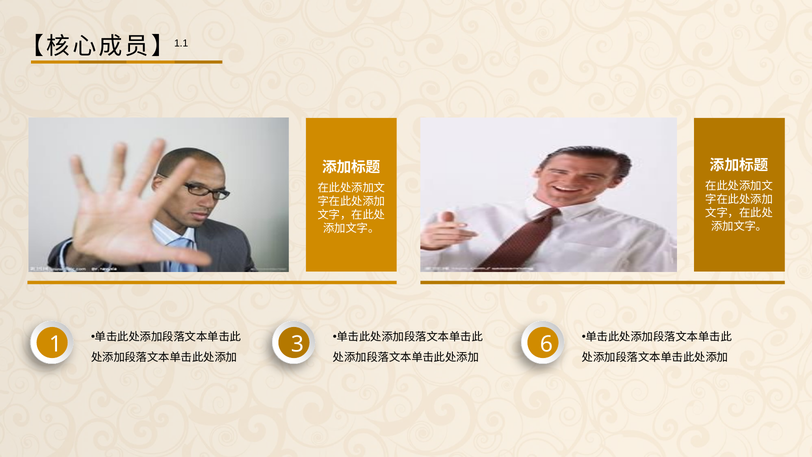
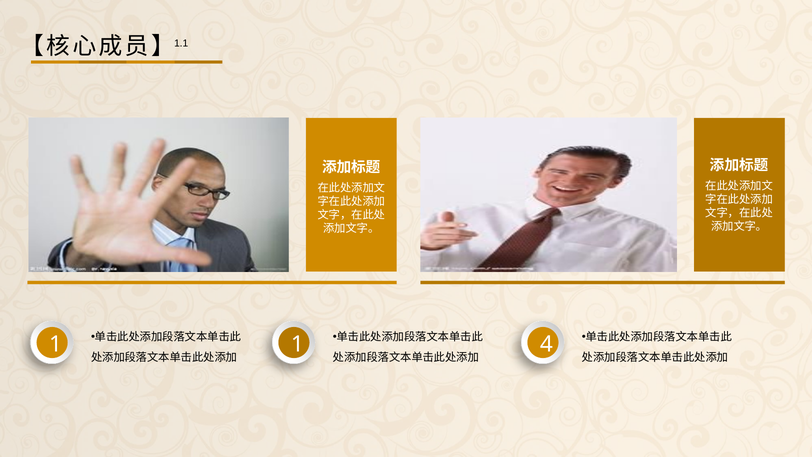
3 at (297, 344): 3 -> 1
6: 6 -> 4
